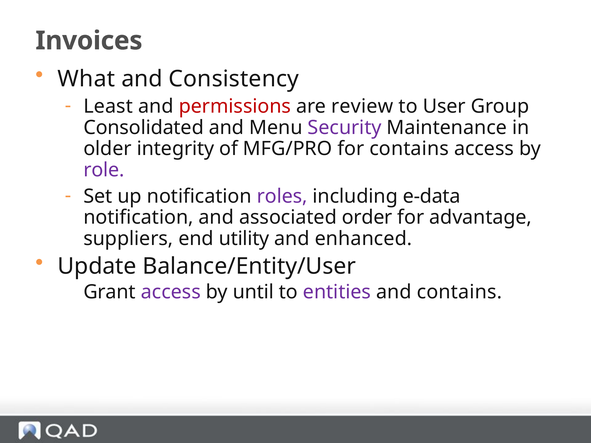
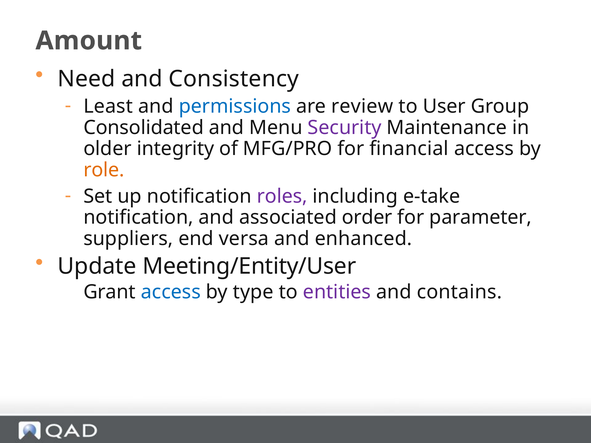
Invoices: Invoices -> Amount
What: What -> Need
permissions colour: red -> blue
for contains: contains -> financial
role colour: purple -> orange
e-data: e-data -> e-take
advantage: advantage -> parameter
utility: utility -> versa
Balance/Entity/User: Balance/Entity/User -> Meeting/Entity/User
access at (171, 292) colour: purple -> blue
until: until -> type
